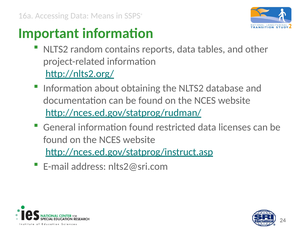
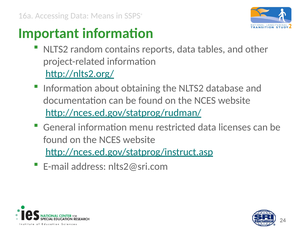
information found: found -> menu
